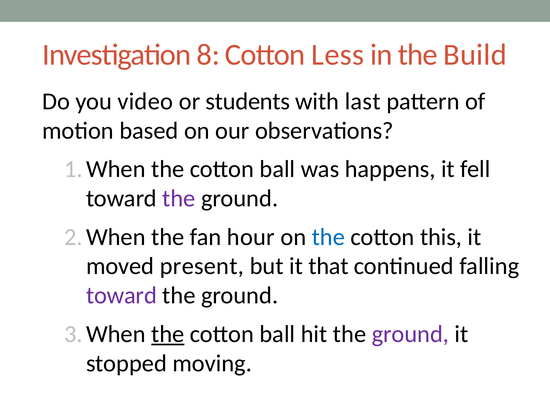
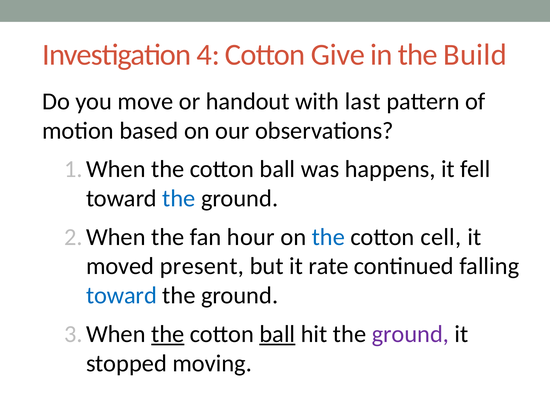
8: 8 -> 4
Less: Less -> Give
video: video -> move
students: students -> handout
the at (179, 199) colour: purple -> blue
this: this -> cell
that: that -> rate
toward at (121, 296) colour: purple -> blue
ball at (277, 334) underline: none -> present
